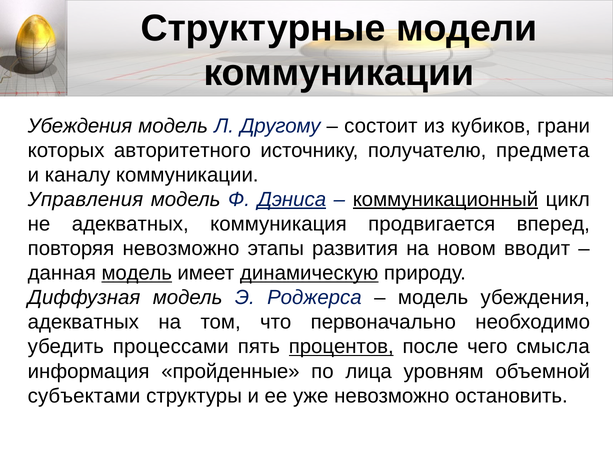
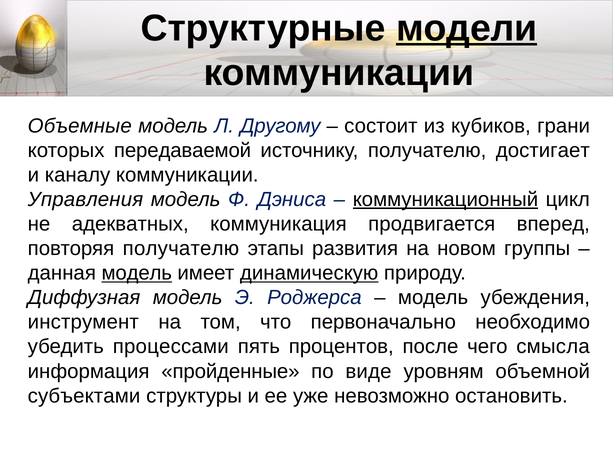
модели underline: none -> present
Убеждения at (80, 126): Убеждения -> Объемные
авторитетного: авторитетного -> передаваемой
предмета: предмета -> достигает
Дэниса underline: present -> none
повторяя невозможно: невозможно -> получателю
вводит: вводит -> группы
адекватных at (83, 322): адекватных -> инструмент
процентов underline: present -> none
лица: лица -> виде
